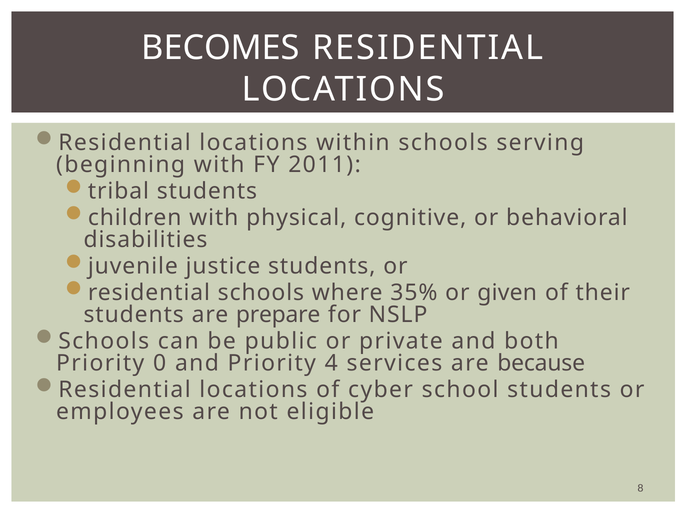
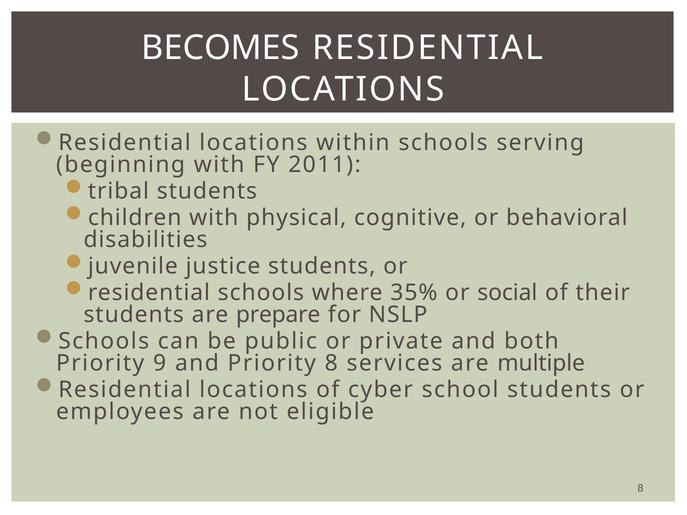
given: given -> social
0: 0 -> 9
Priority 4: 4 -> 8
because: because -> multiple
